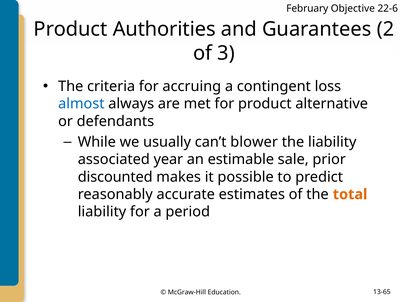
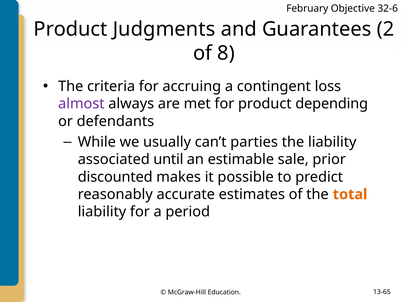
22-6: 22-6 -> 32-6
Authorities: Authorities -> Judgments
3: 3 -> 8
almost colour: blue -> purple
alternative: alternative -> depending
blower: blower -> parties
year: year -> until
